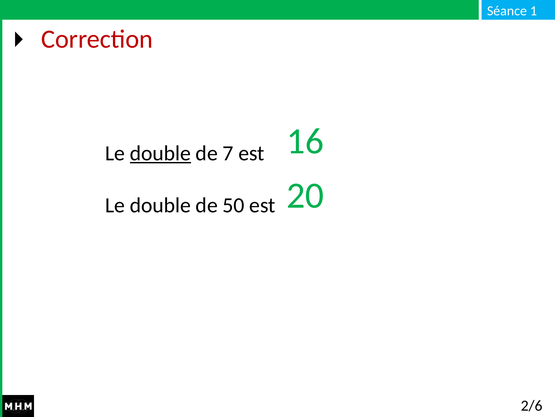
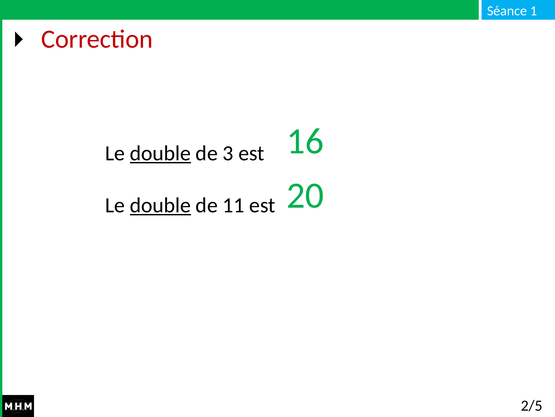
7: 7 -> 3
double at (160, 205) underline: none -> present
50: 50 -> 11
2/6: 2/6 -> 2/5
